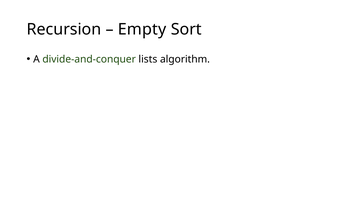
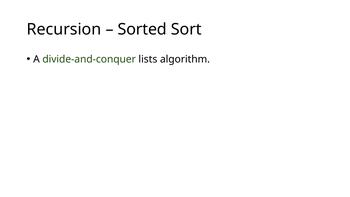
Empty: Empty -> Sorted
